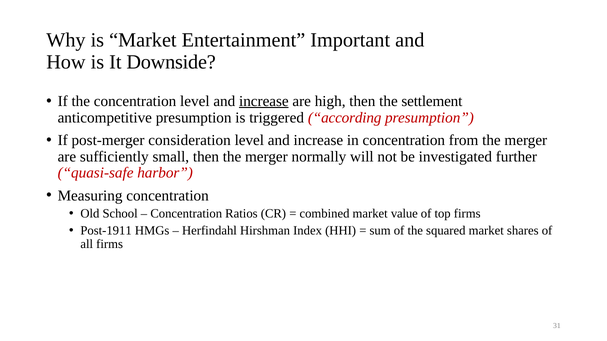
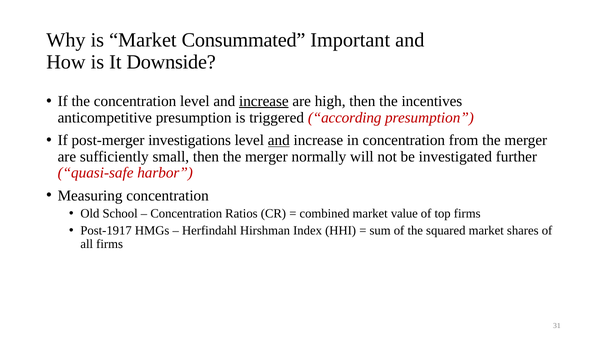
Entertainment: Entertainment -> Consummated
settlement: settlement -> incentives
consideration: consideration -> investigations
and at (279, 140) underline: none -> present
Post-1911: Post-1911 -> Post-1917
